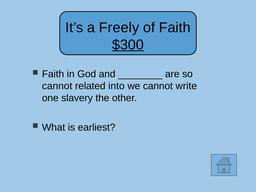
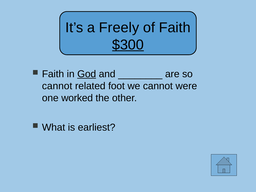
God underline: none -> present
into: into -> foot
write: write -> were
slavery: slavery -> worked
